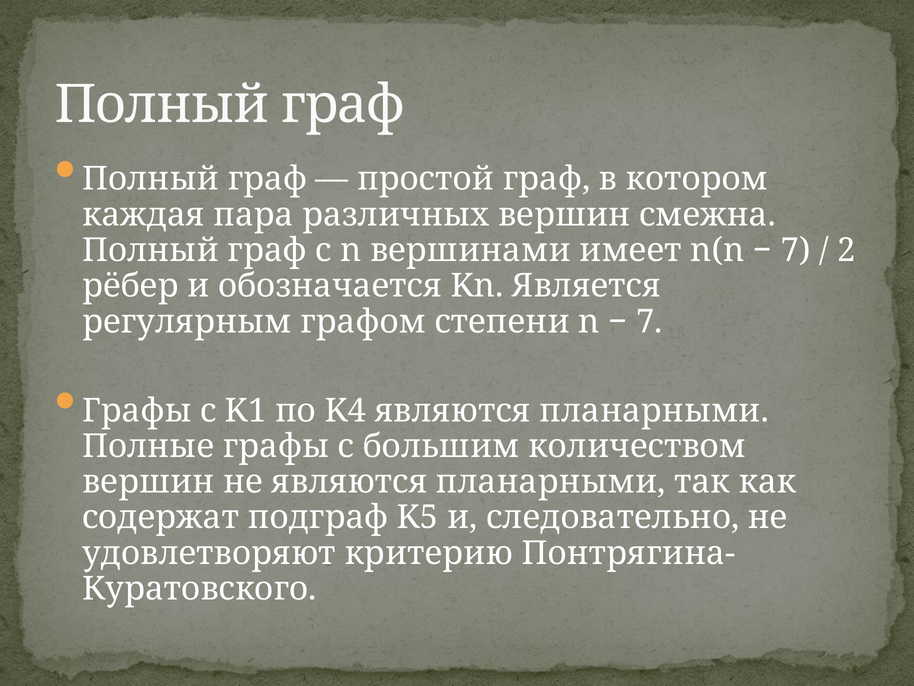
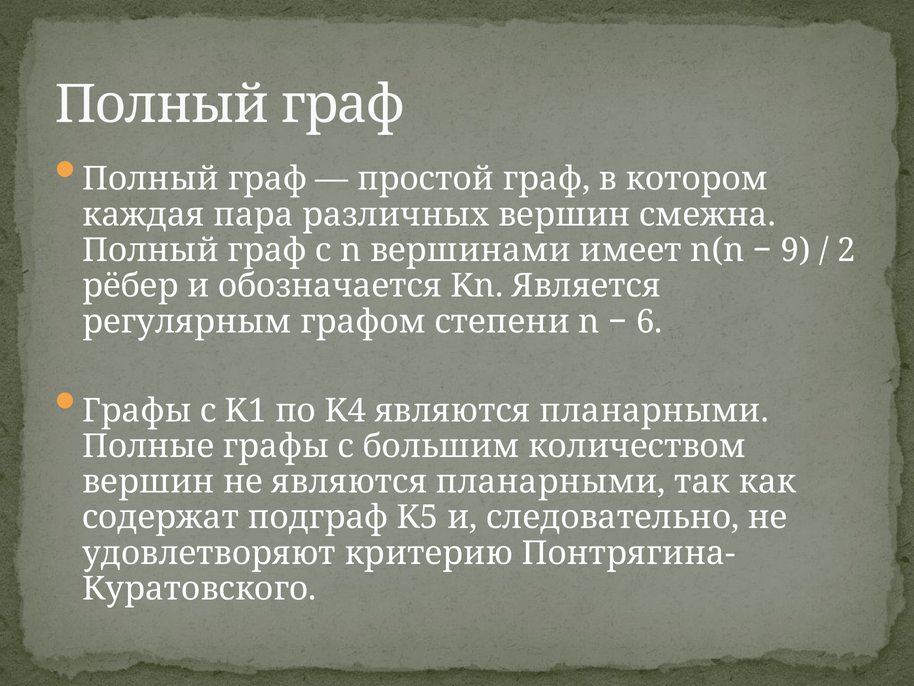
7 at (796, 250): 7 -> 9
7 at (649, 321): 7 -> 6
